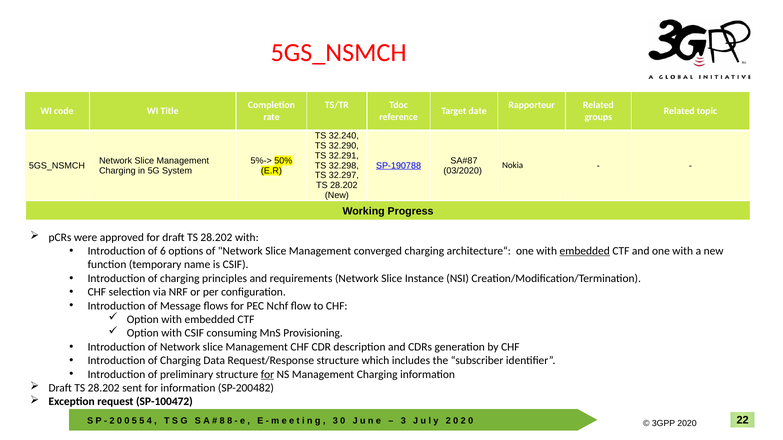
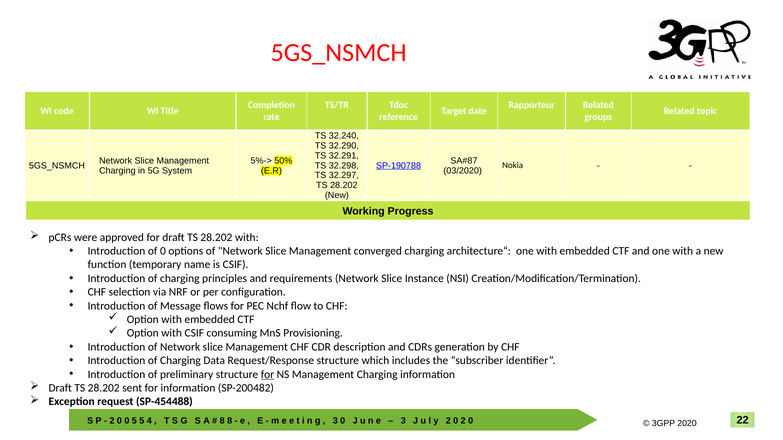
of 6: 6 -> 0
embedded at (585, 251) underline: present -> none
SP-100472: SP-100472 -> SP-454488
